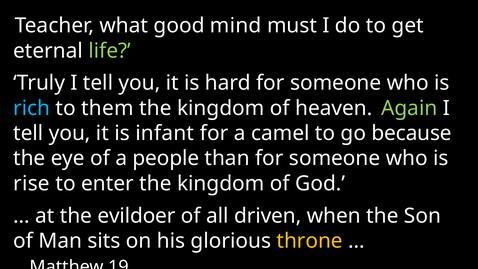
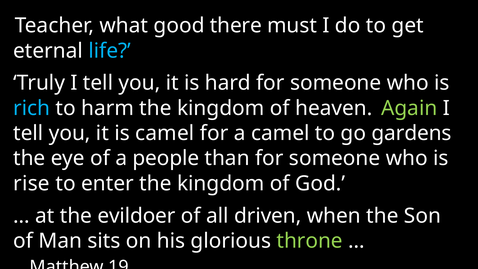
mind: mind -> there
life colour: light green -> light blue
them: them -> harm
is infant: infant -> camel
because: because -> gardens
throne colour: yellow -> light green
